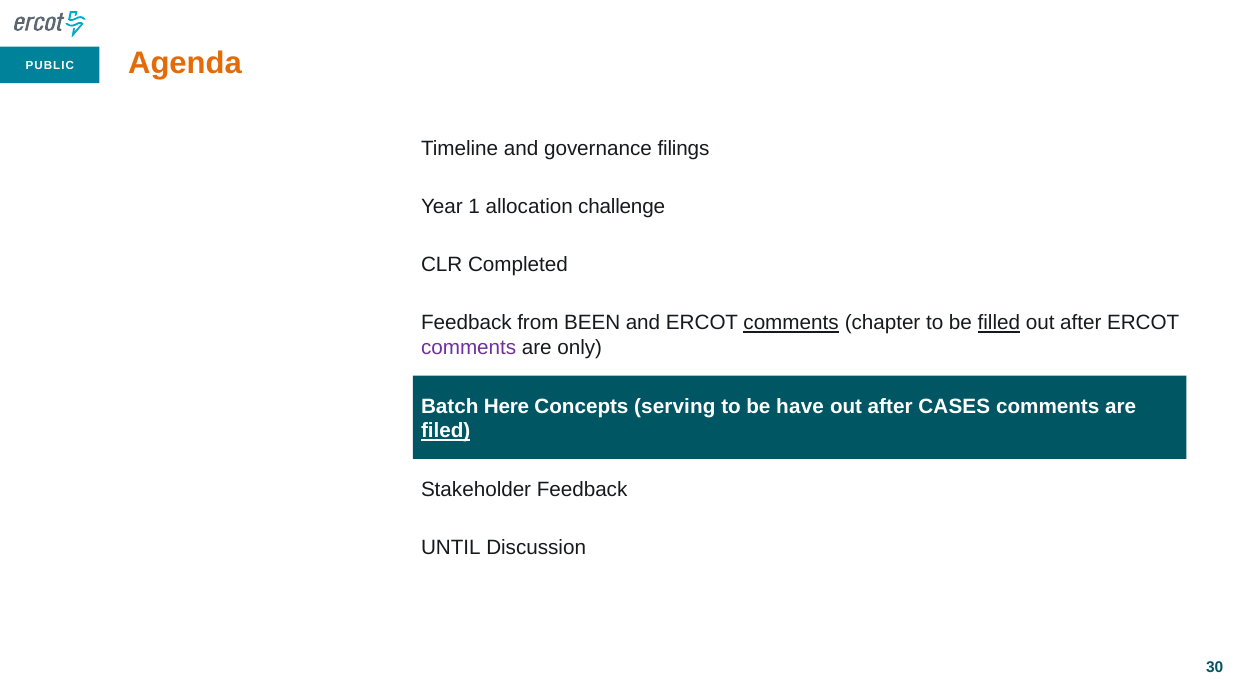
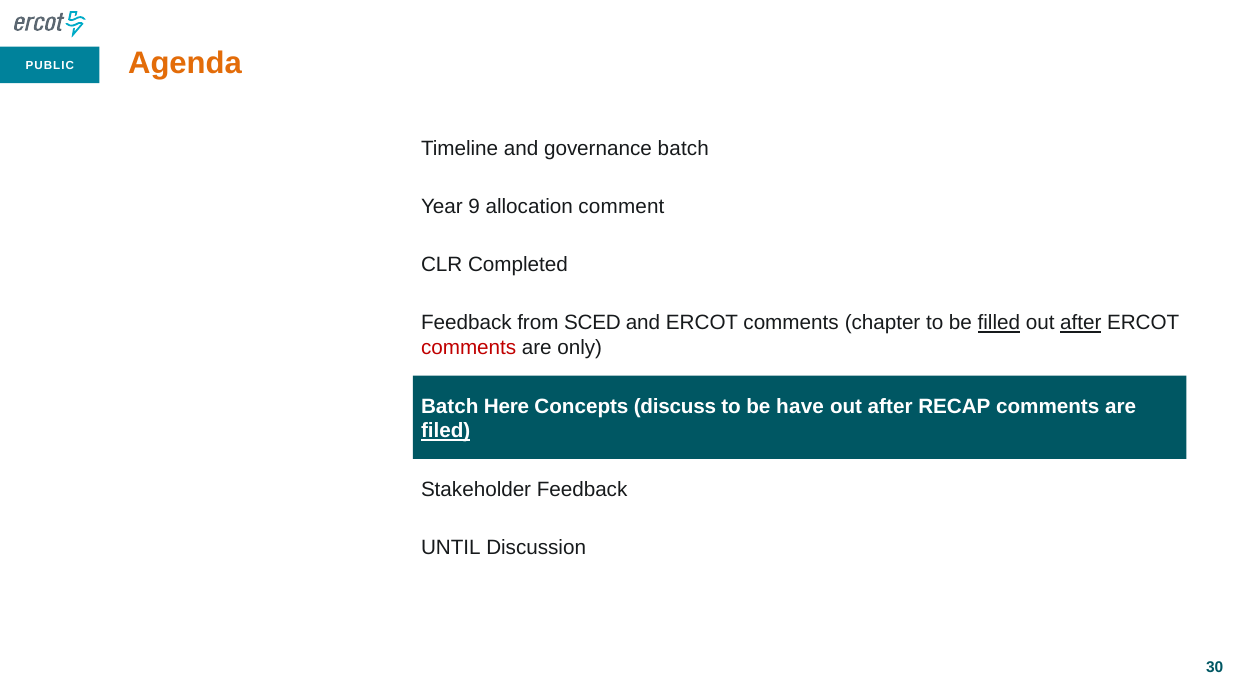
governance filings: filings -> batch
1: 1 -> 9
challenge: challenge -> comment
BEEN: BEEN -> SCED
comments at (791, 323) underline: present -> none
after at (1081, 323) underline: none -> present
comments at (469, 348) colour: purple -> red
serving: serving -> discuss
CASES: CASES -> RECAP
